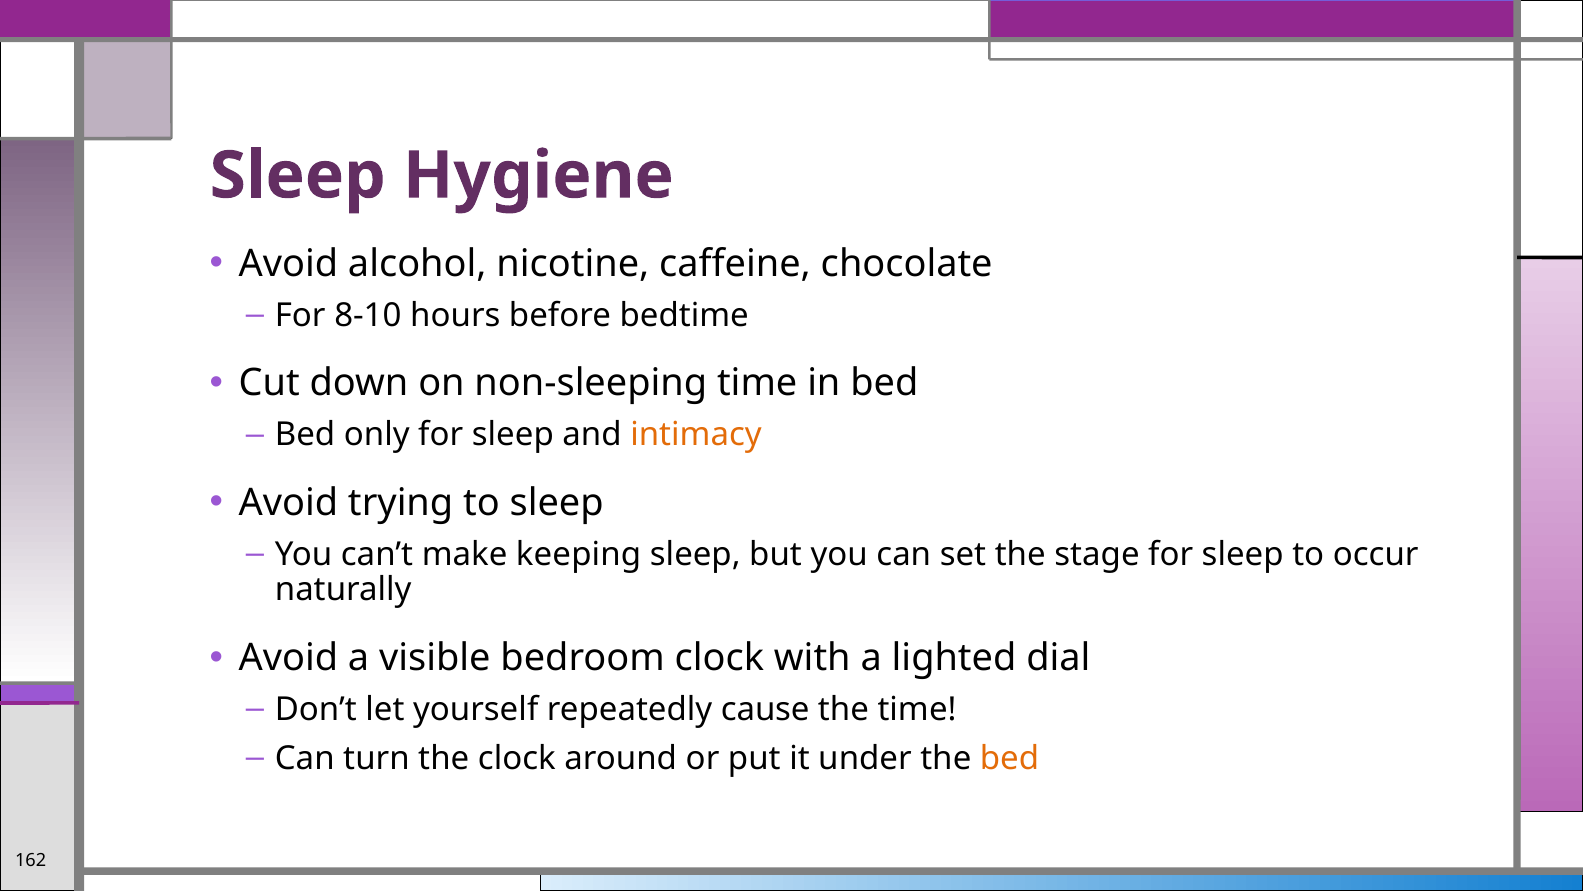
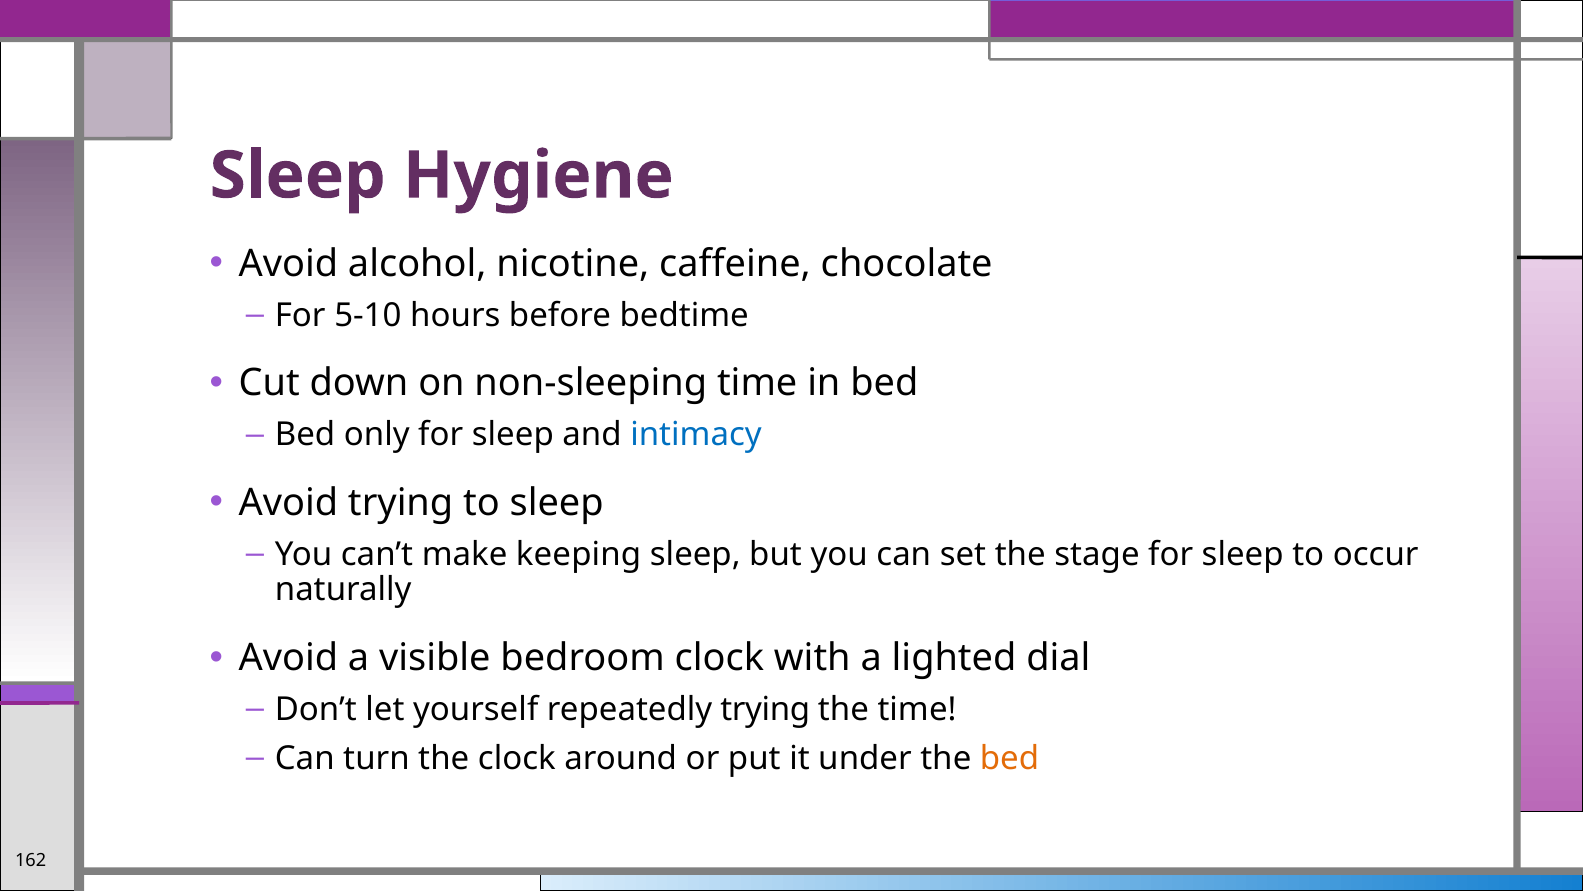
8-10: 8-10 -> 5-10
intimacy colour: orange -> blue
repeatedly cause: cause -> trying
